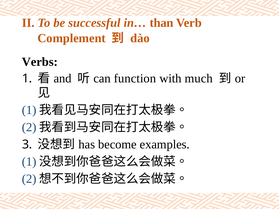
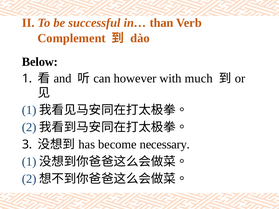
Verbs: Verbs -> Below
function: function -> however
examples: examples -> necessary
